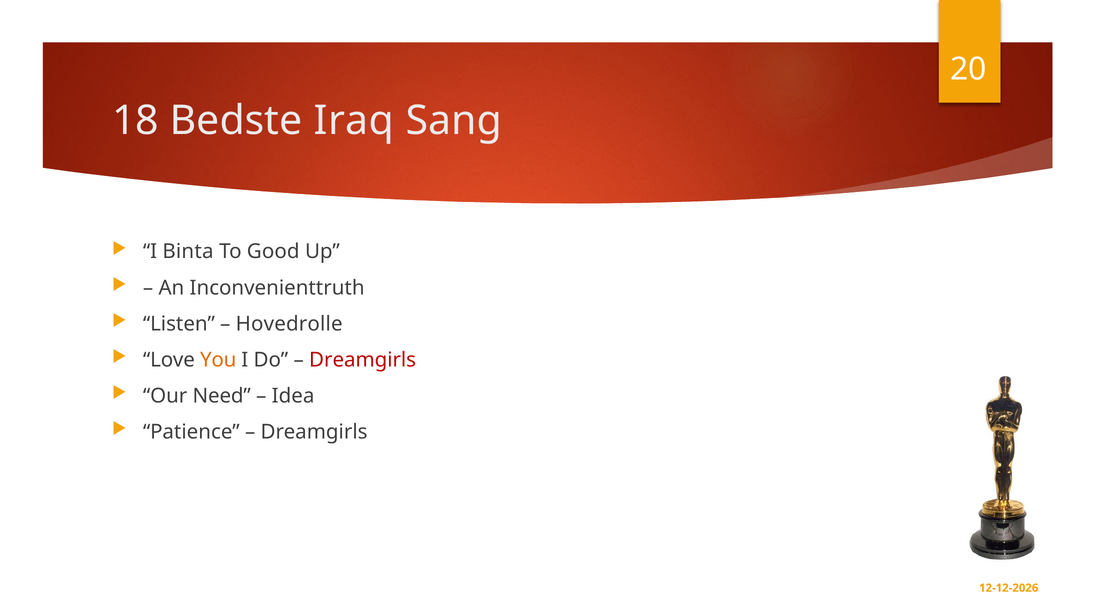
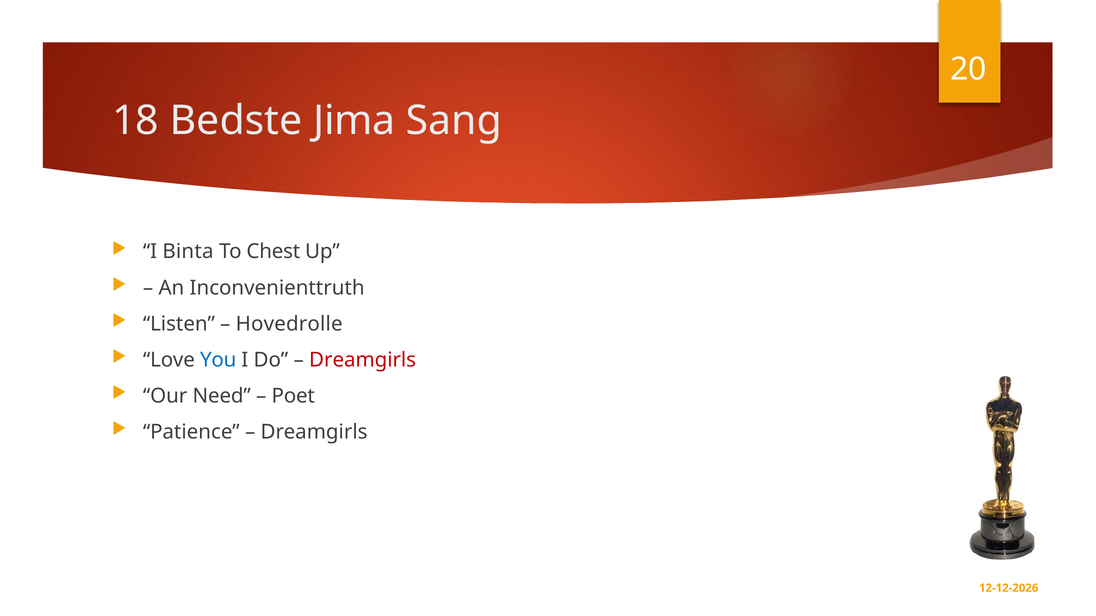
Iraq: Iraq -> Jima
Good: Good -> Chest
You colour: orange -> blue
Idea: Idea -> Poet
